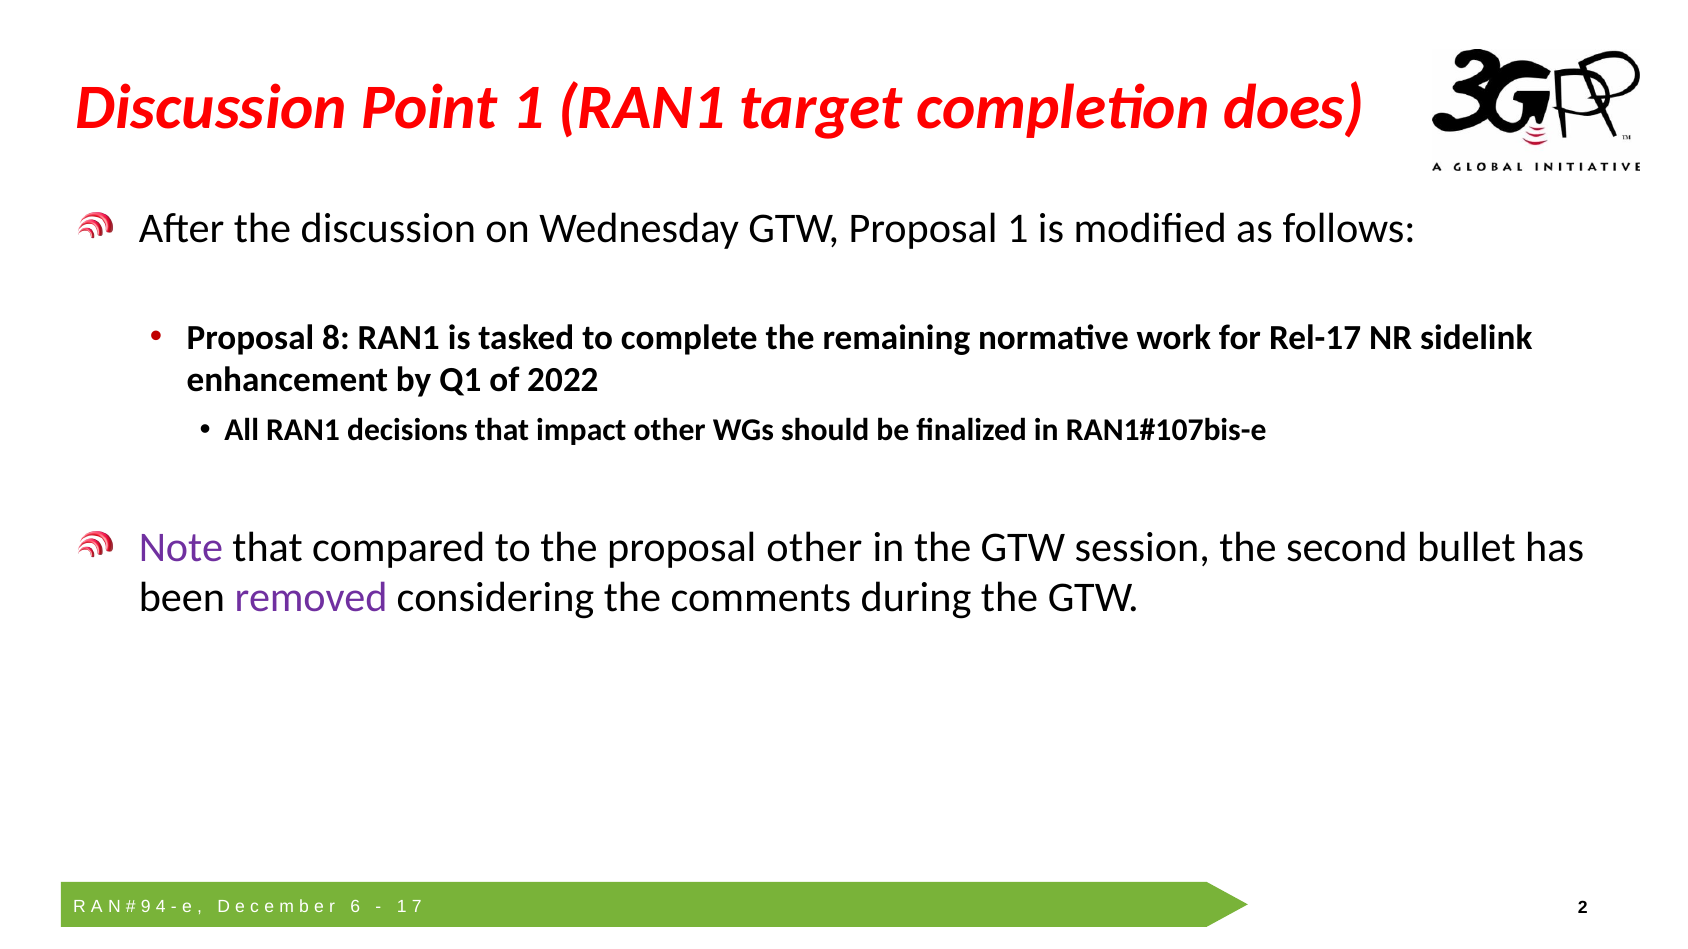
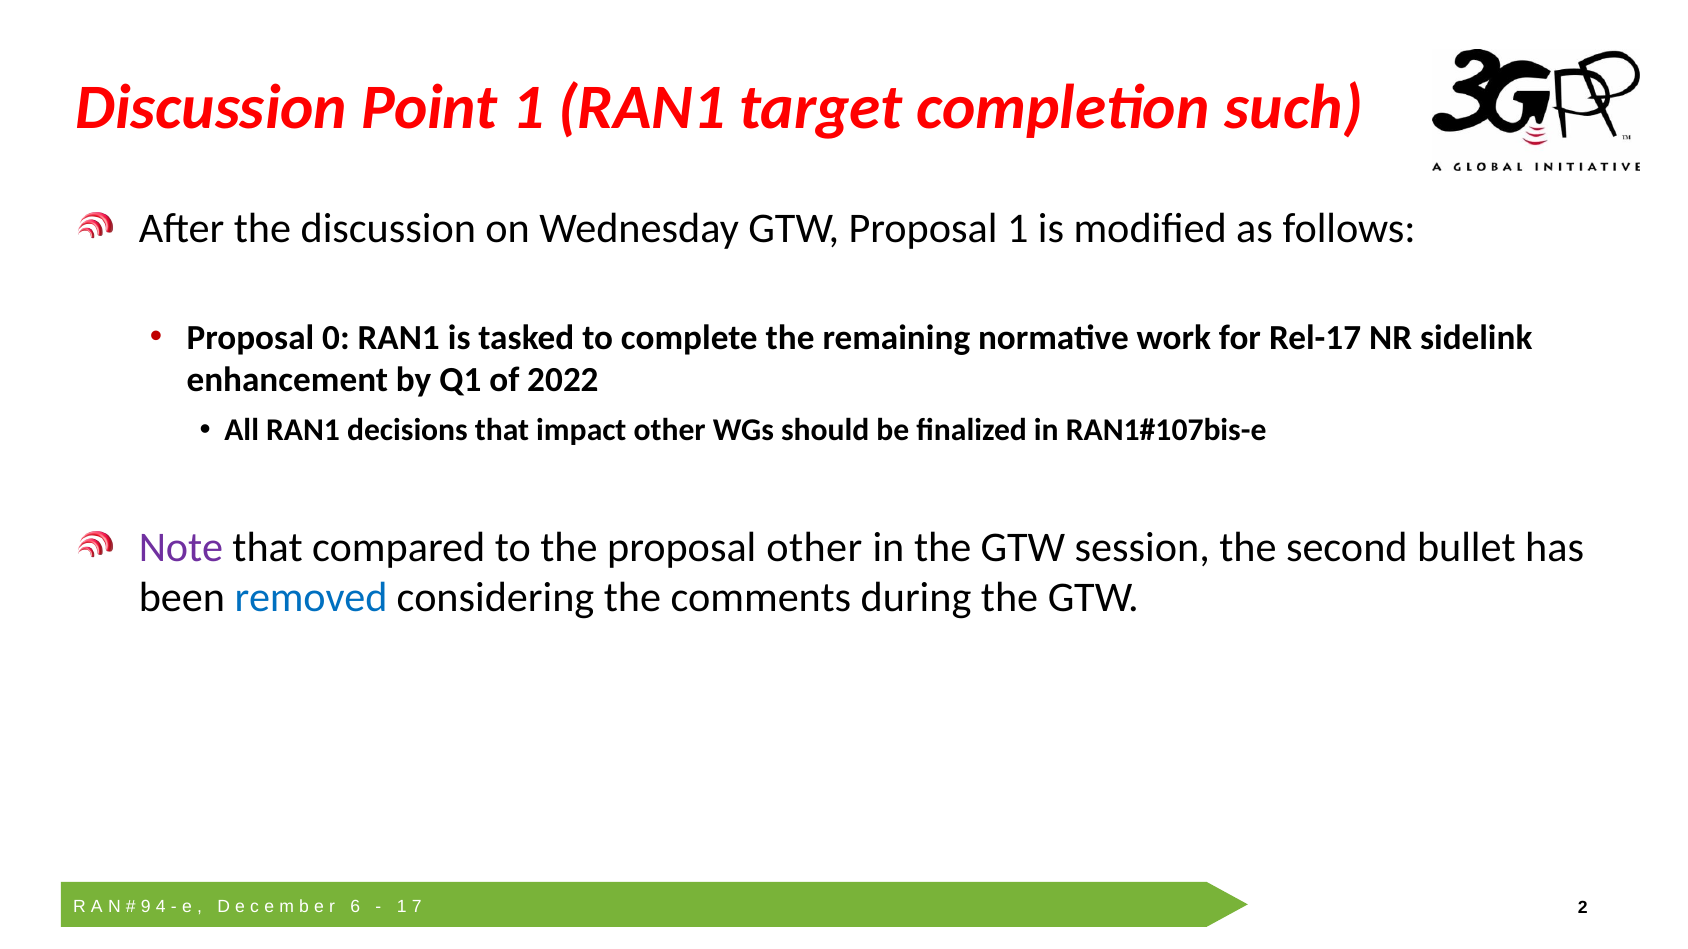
does: does -> such
8: 8 -> 0
removed colour: purple -> blue
